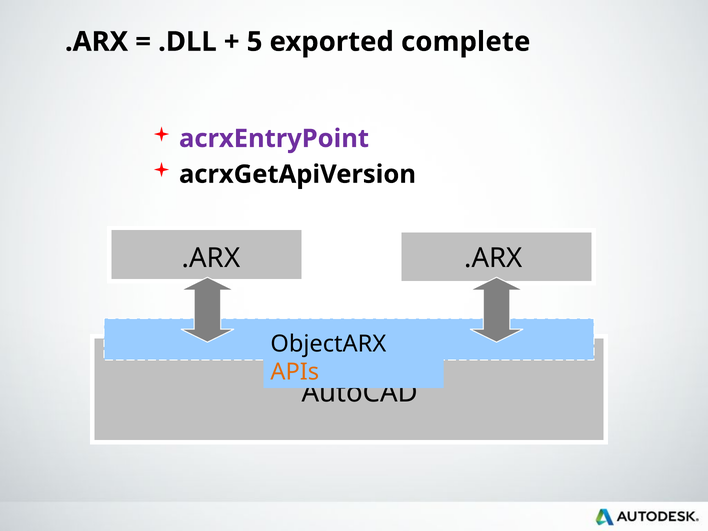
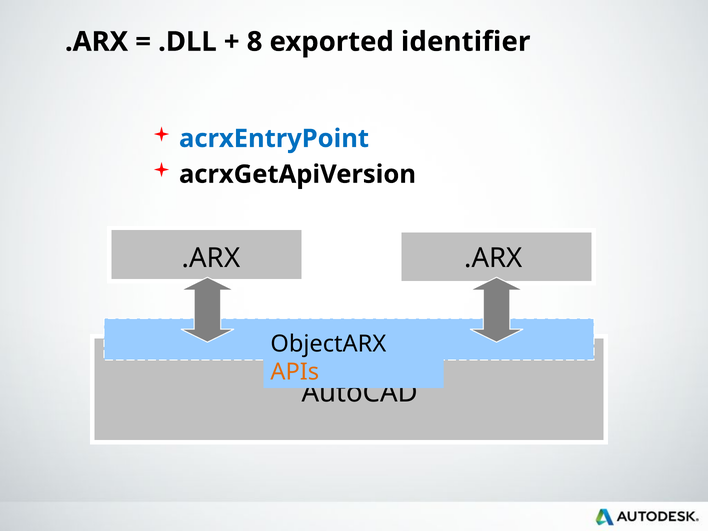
5: 5 -> 8
complete: complete -> identifier
acrxEntryPoint colour: purple -> blue
